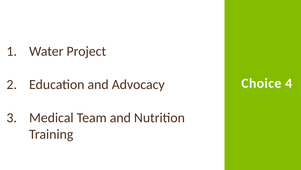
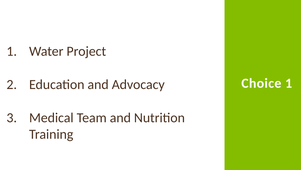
Choice 4: 4 -> 1
